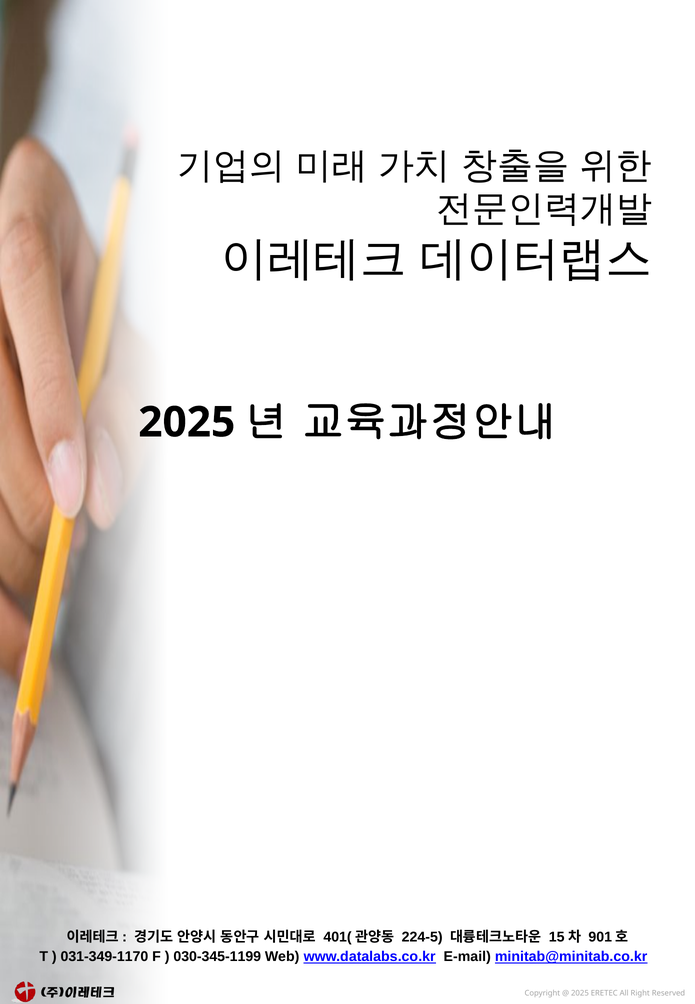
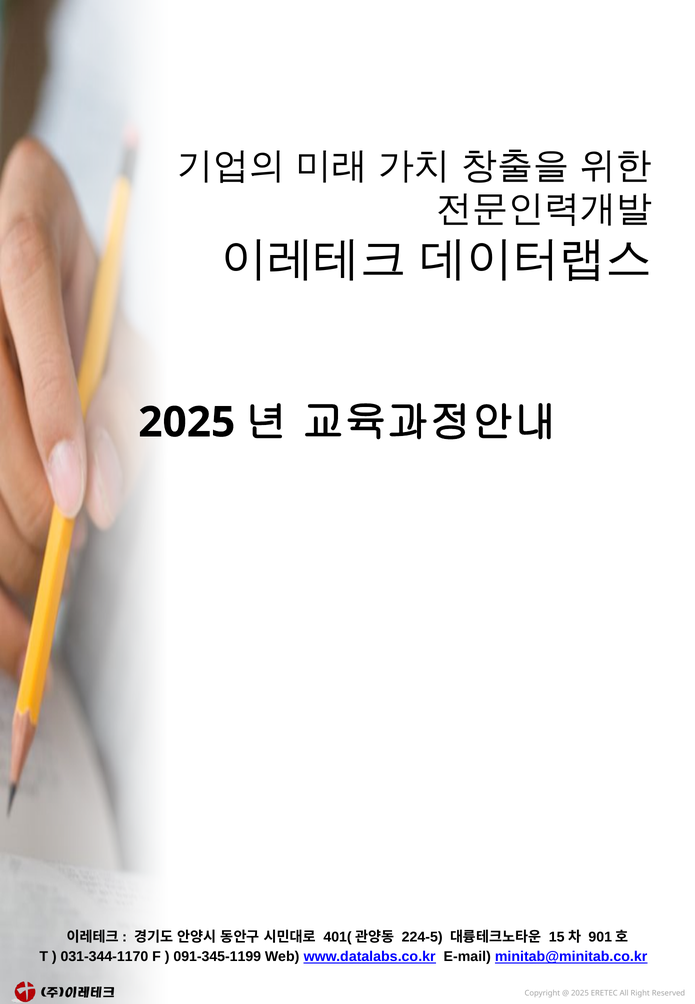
031-349-1170: 031-349-1170 -> 031-344-1170
030-345-1199: 030-345-1199 -> 091-345-1199
